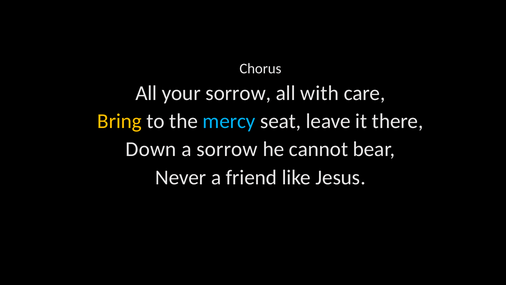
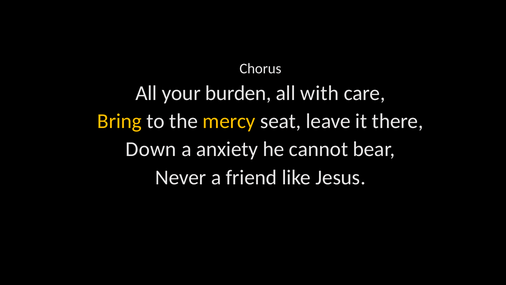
your sorrow: sorrow -> burden
mercy colour: light blue -> yellow
a sorrow: sorrow -> anxiety
